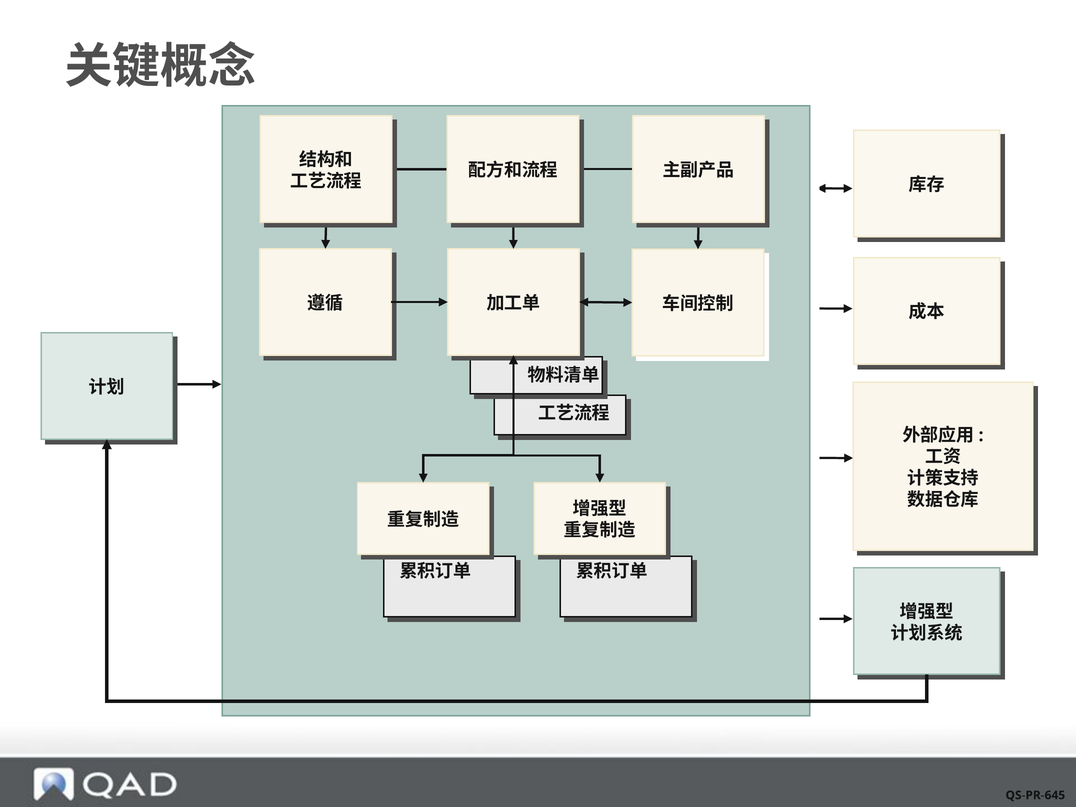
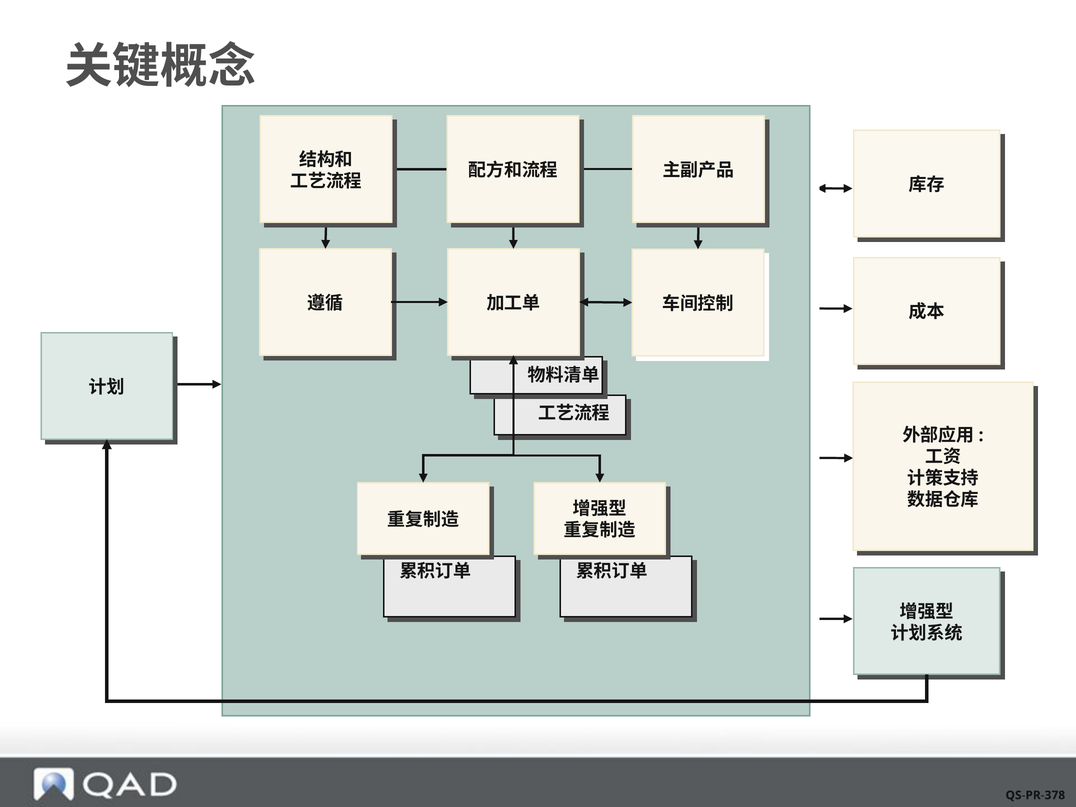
QS-PR-645: QS-PR-645 -> QS-PR-378
